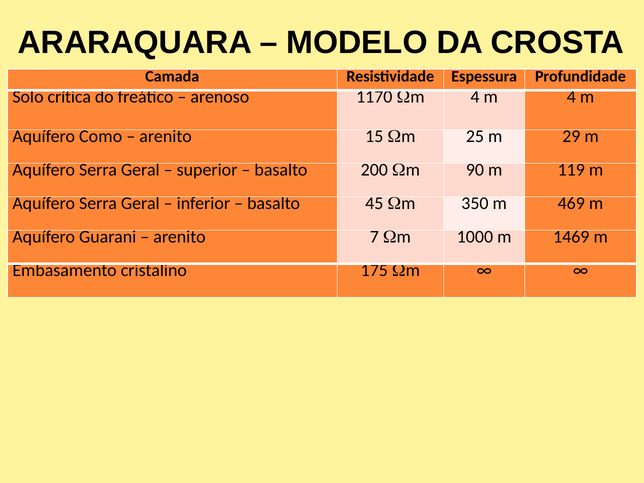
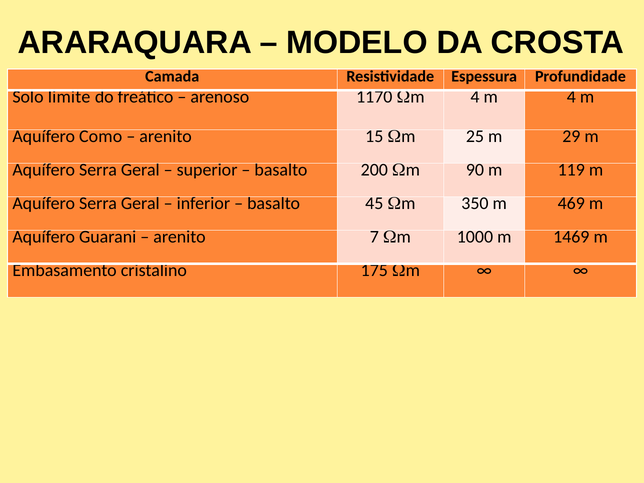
crítica: crítica -> limite
